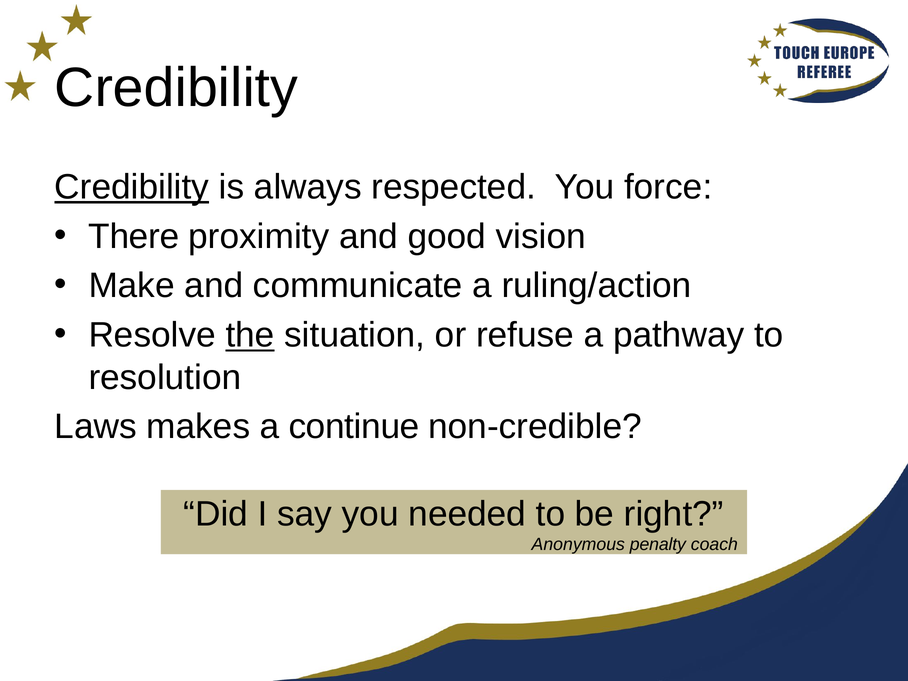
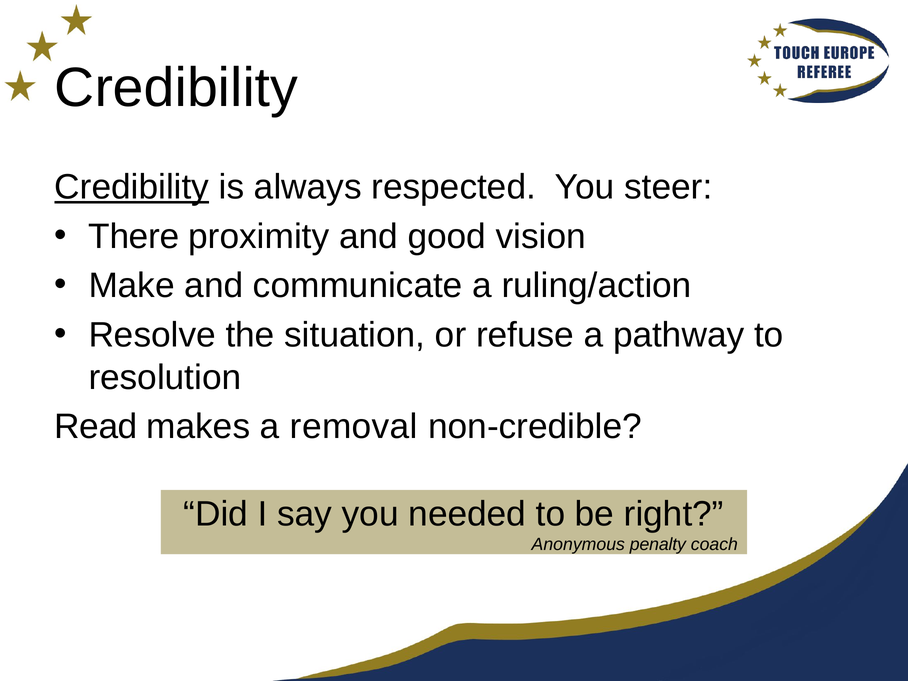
force: force -> steer
the underline: present -> none
Laws: Laws -> Read
continue: continue -> removal
